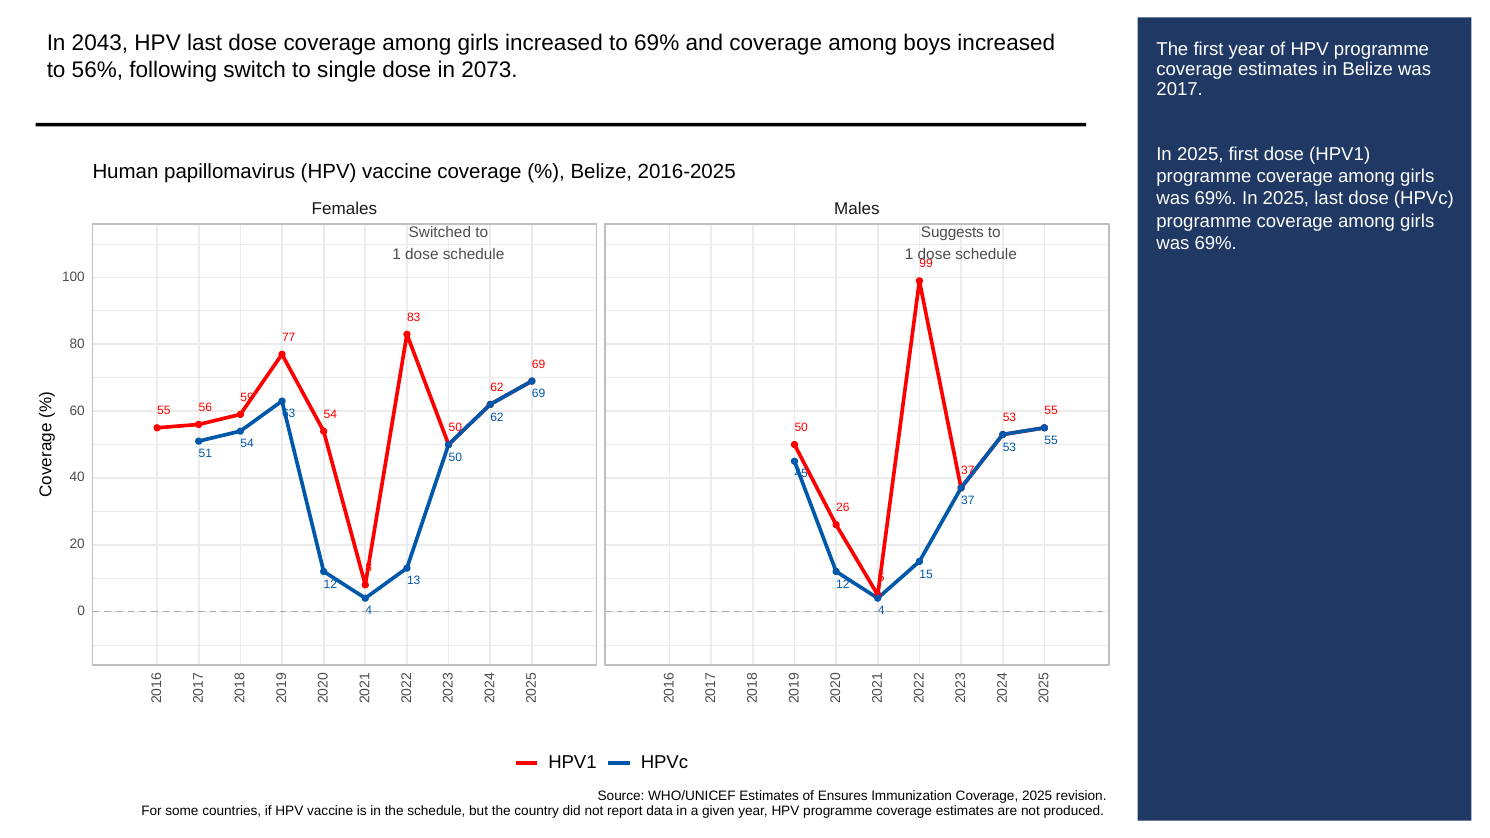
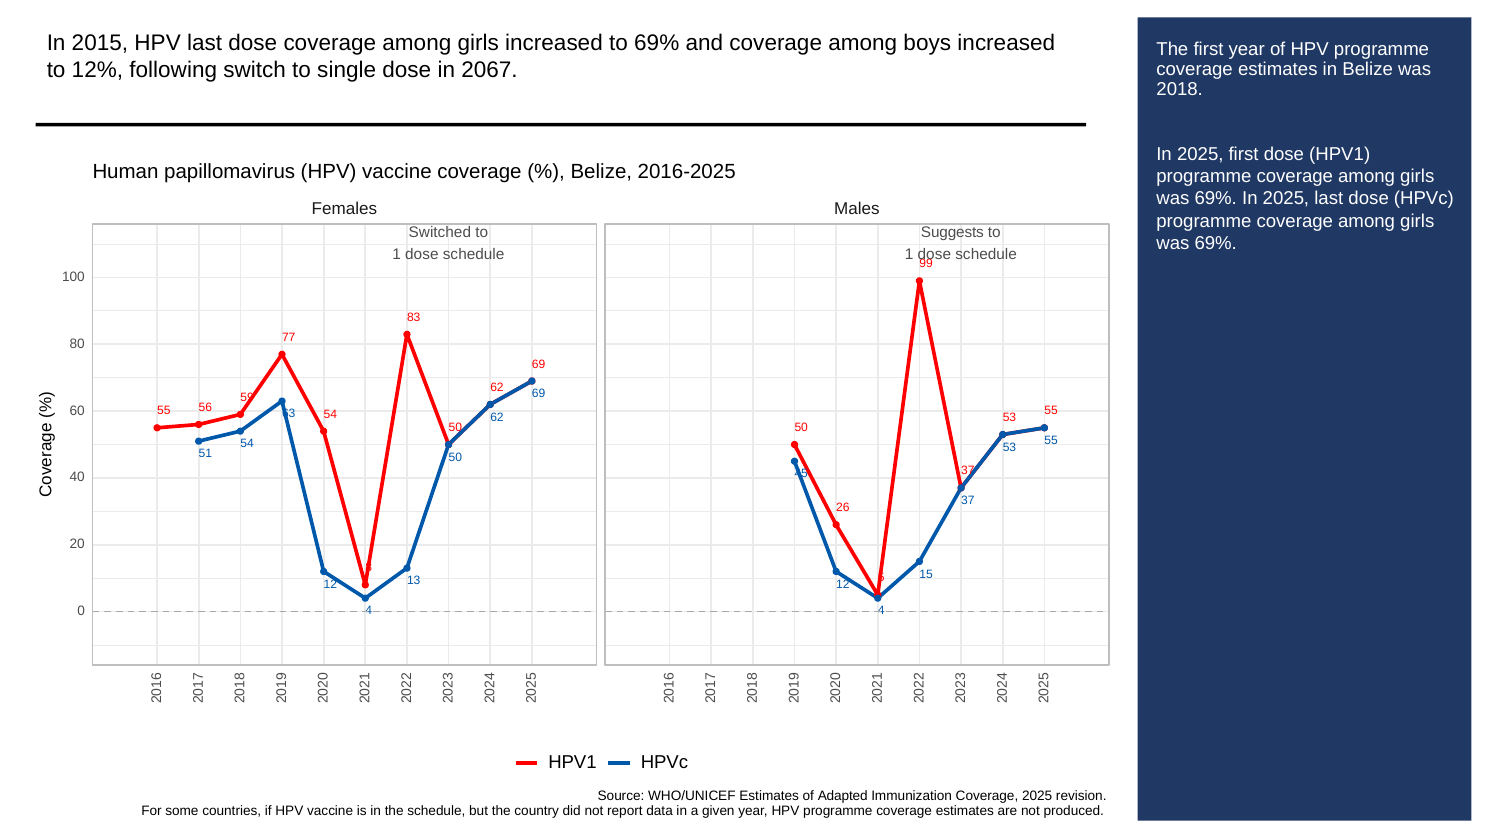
2043: 2043 -> 2015
56%: 56% -> 12%
2073: 2073 -> 2067
2017: 2017 -> 2018
Ensures: Ensures -> Adapted
